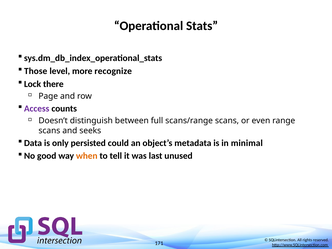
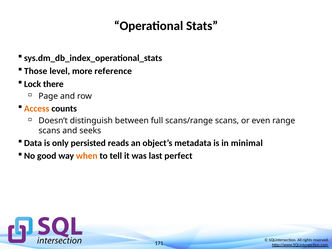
recognize: recognize -> reference
Access colour: purple -> orange
could: could -> reads
unused: unused -> perfect
